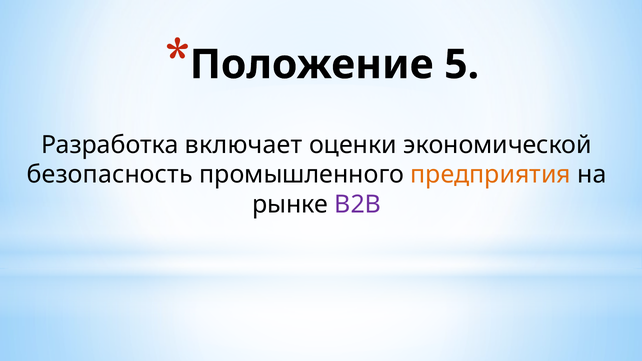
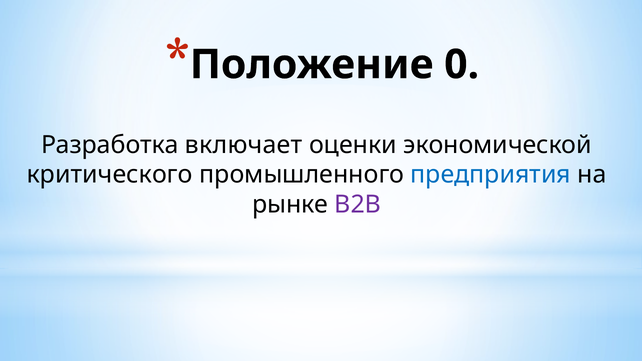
5: 5 -> 0
безопасность: безопасность -> критического
предприятия colour: orange -> blue
